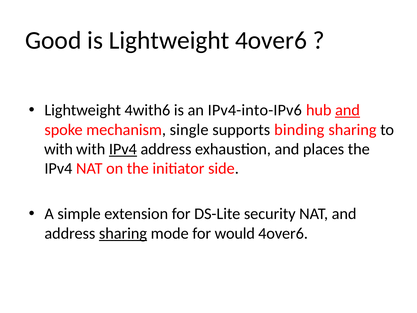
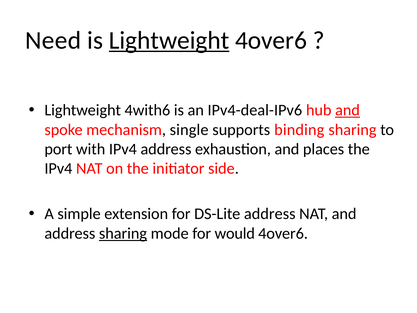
Good: Good -> Need
Lightweight at (169, 40) underline: none -> present
IPv4-into-IPv6: IPv4-into-IPv6 -> IPv4-deal-IPv6
with at (58, 149): with -> port
IPv4 at (123, 149) underline: present -> none
DS-Lite security: security -> address
